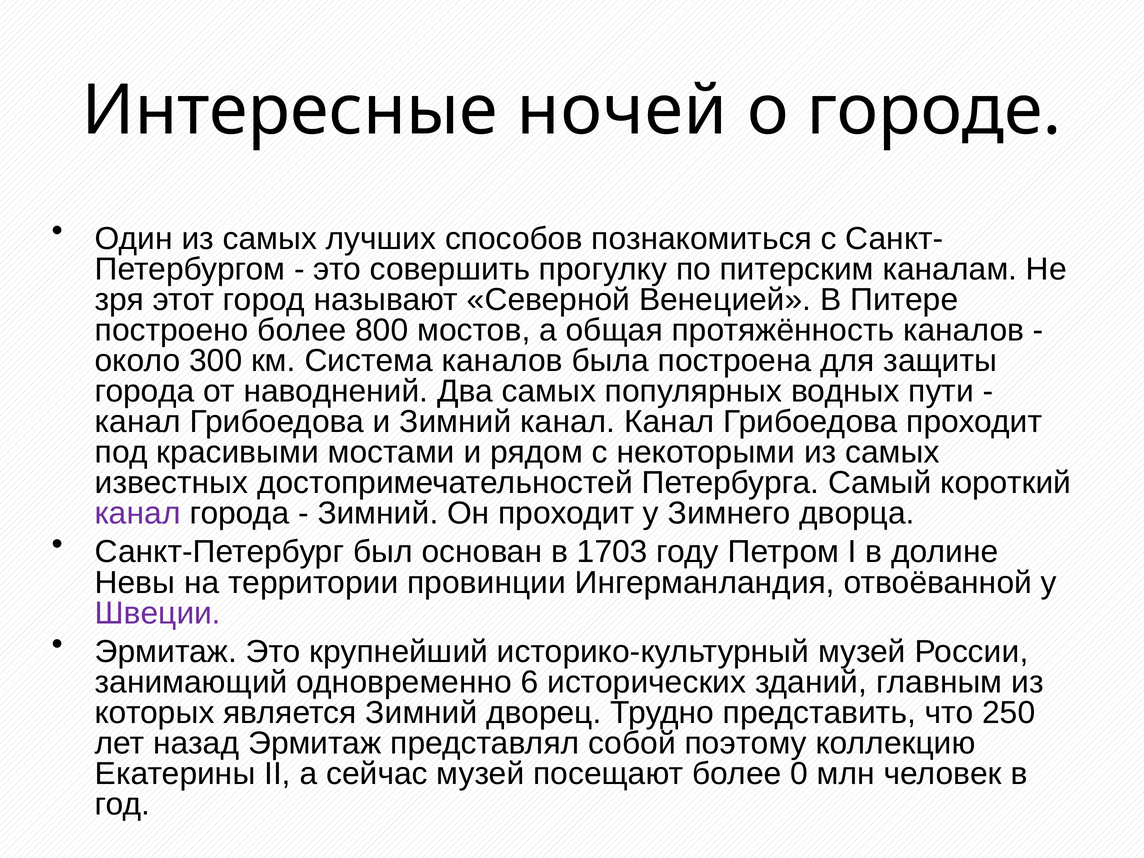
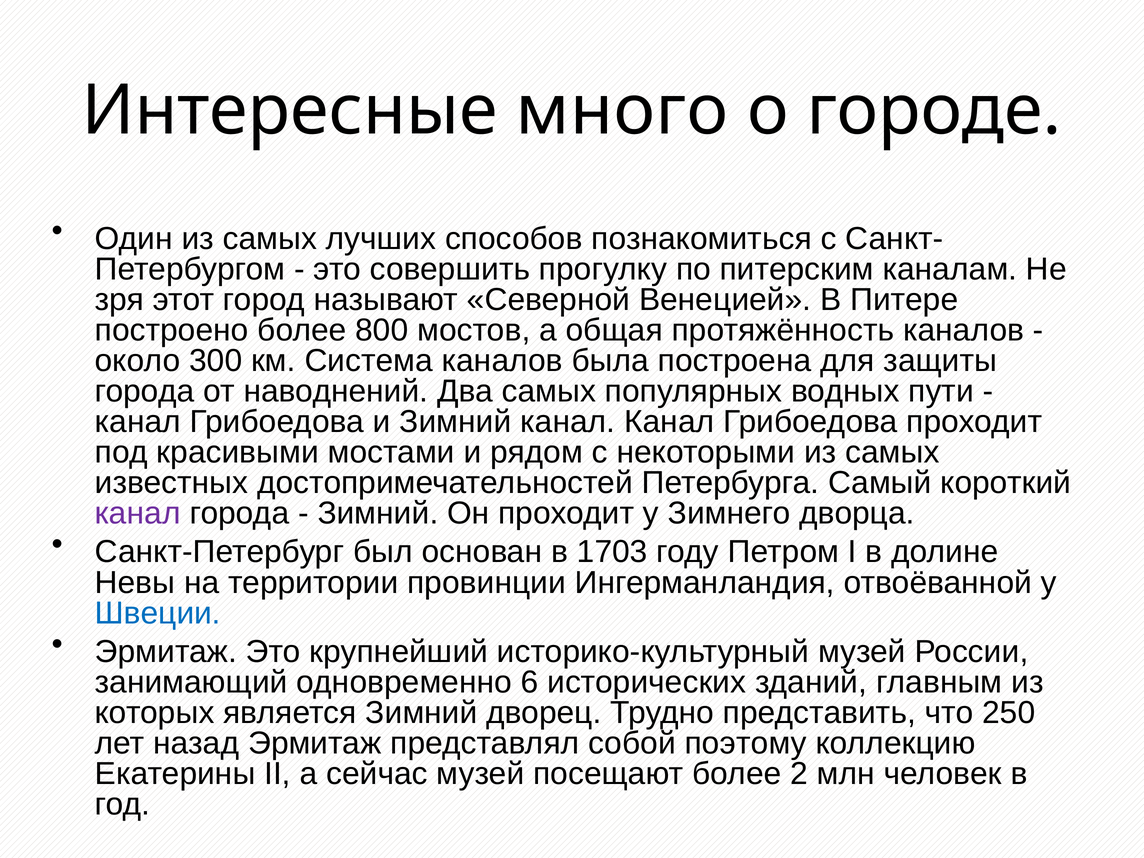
ночей: ночей -> много
Швеции colour: purple -> blue
0: 0 -> 2
